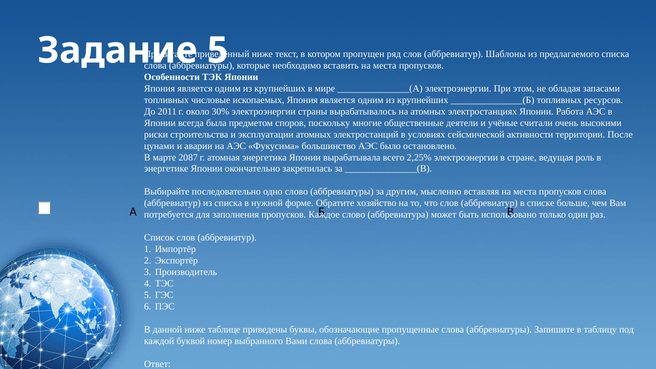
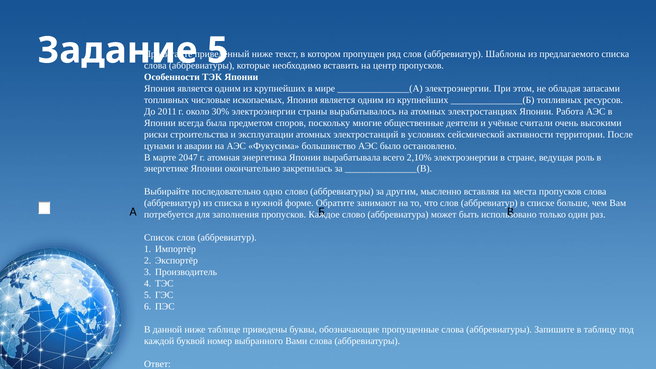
вставить на места: места -> центр
2087: 2087 -> 2047
2,25%: 2,25% -> 2,10%
хозяйство: хозяйство -> занимают
